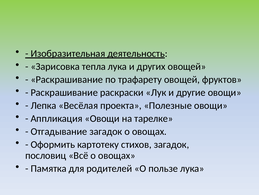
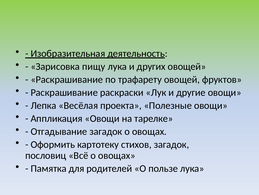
тепла: тепла -> пищу
